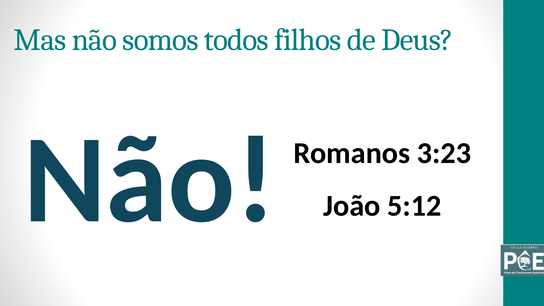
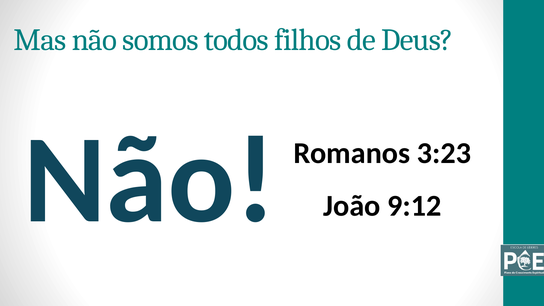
5:12: 5:12 -> 9:12
